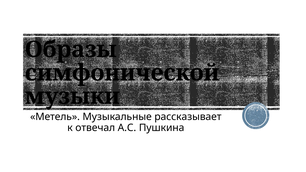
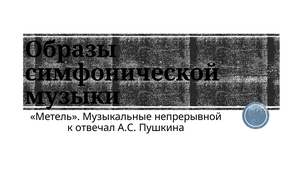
рассказывает: рассказывает -> непрерывной
